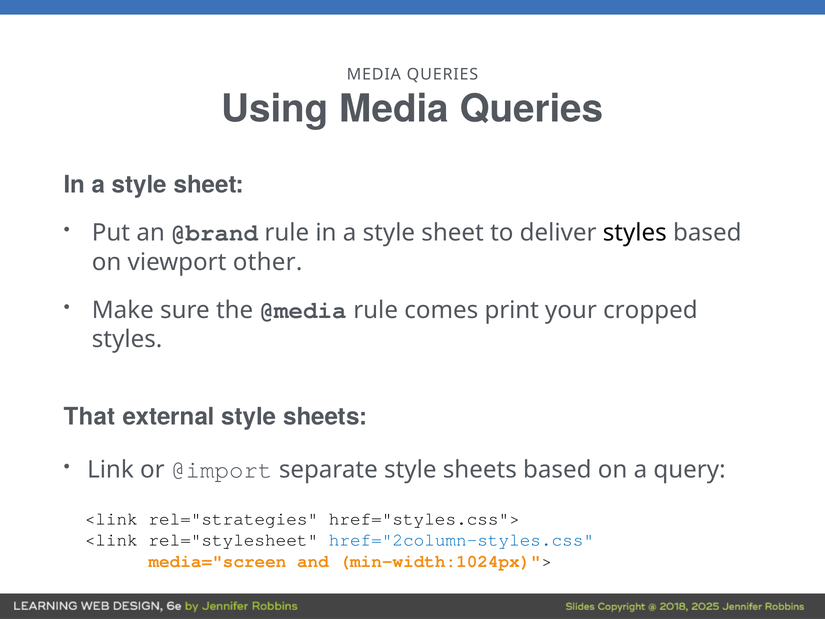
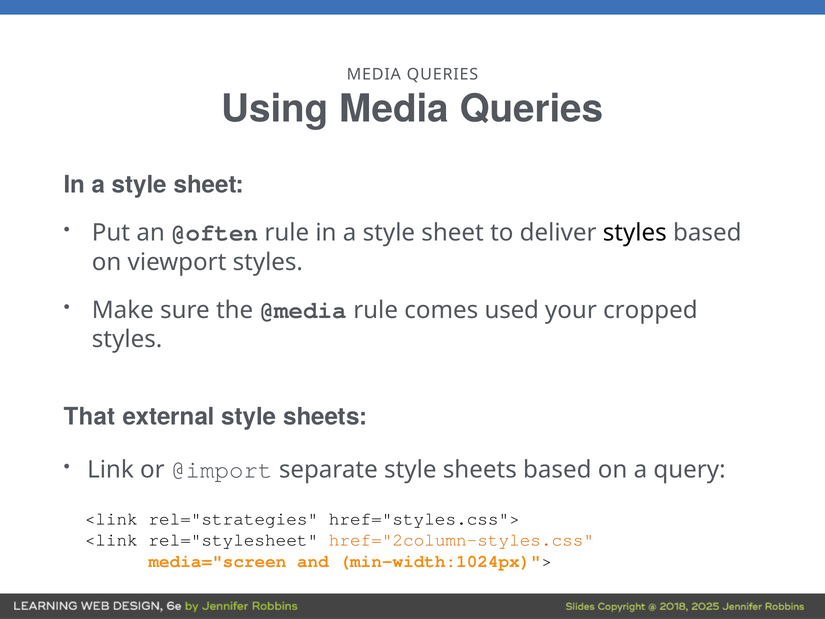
@brand: @brand -> @often
viewport other: other -> styles
print: print -> used
href="2column-styles.css colour: blue -> orange
